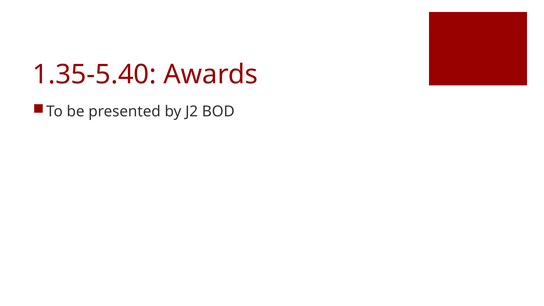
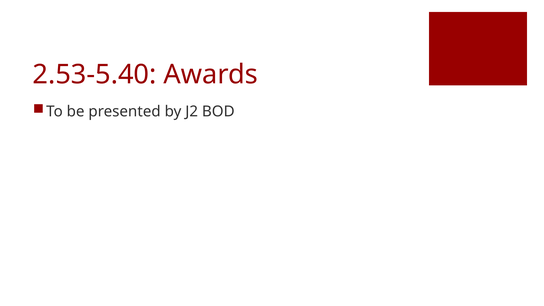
1.35-5.40: 1.35-5.40 -> 2.53-5.40
